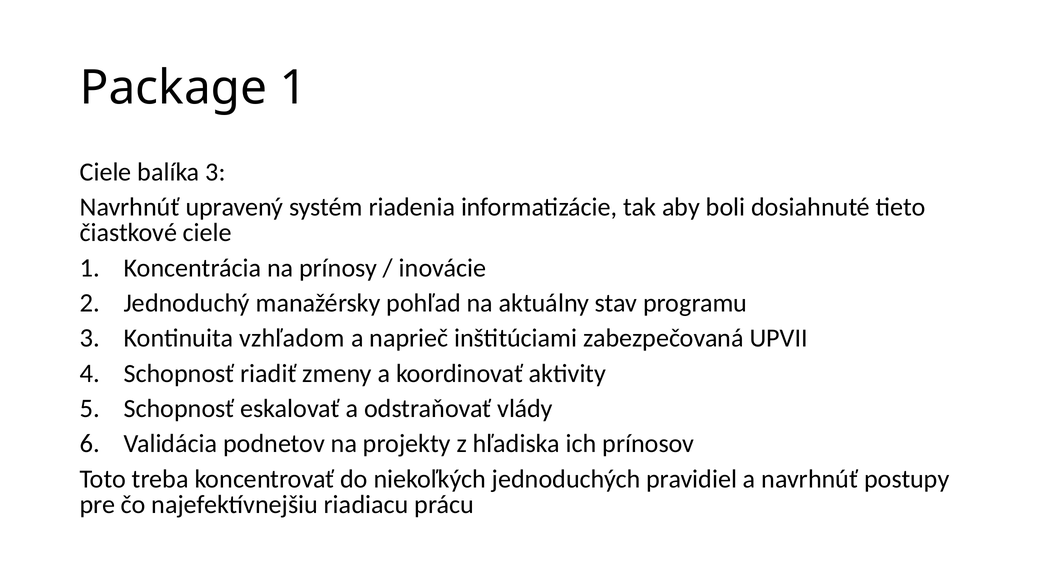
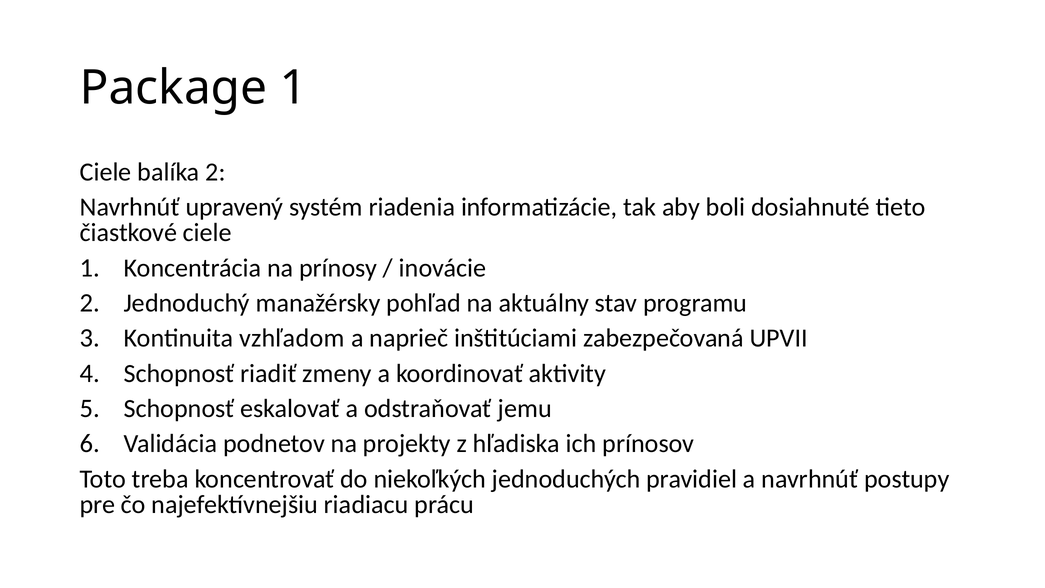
balíka 3: 3 -> 2
vlády: vlády -> jemu
